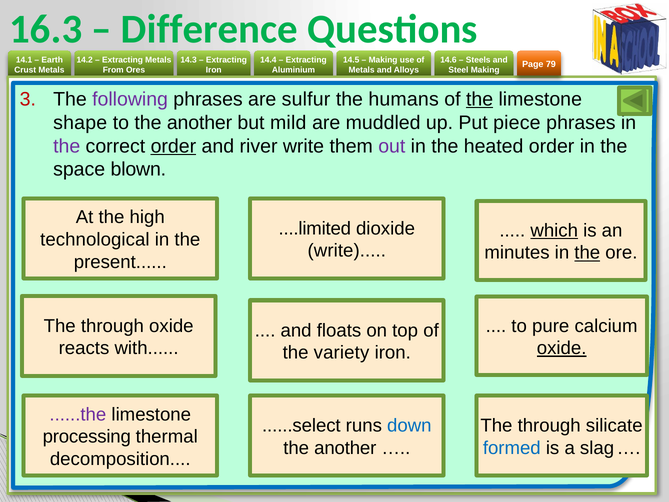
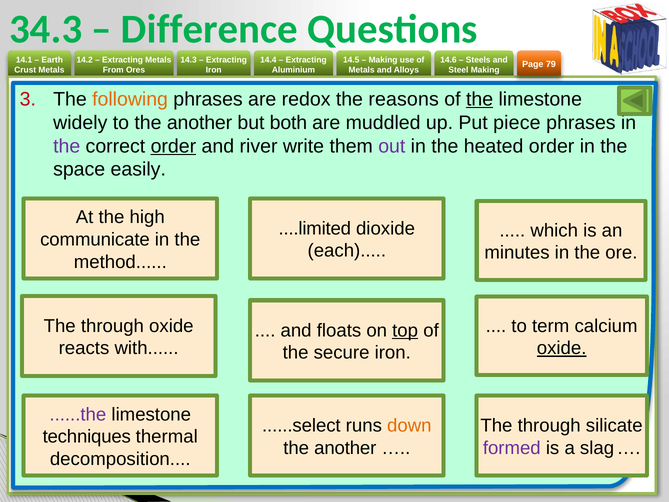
16.3: 16.3 -> 34.3
following colour: purple -> orange
sulfur: sulfur -> redox
humans: humans -> reasons
shape: shape -> widely
mild: mild -> both
blown: blown -> easily
which underline: present -> none
technological: technological -> communicate
write at (347, 251): write -> each
the at (587, 253) underline: present -> none
present: present -> method
pure: pure -> term
top underline: none -> present
variety: variety -> secure
down colour: blue -> orange
processing: processing -> techniques
formed colour: blue -> purple
